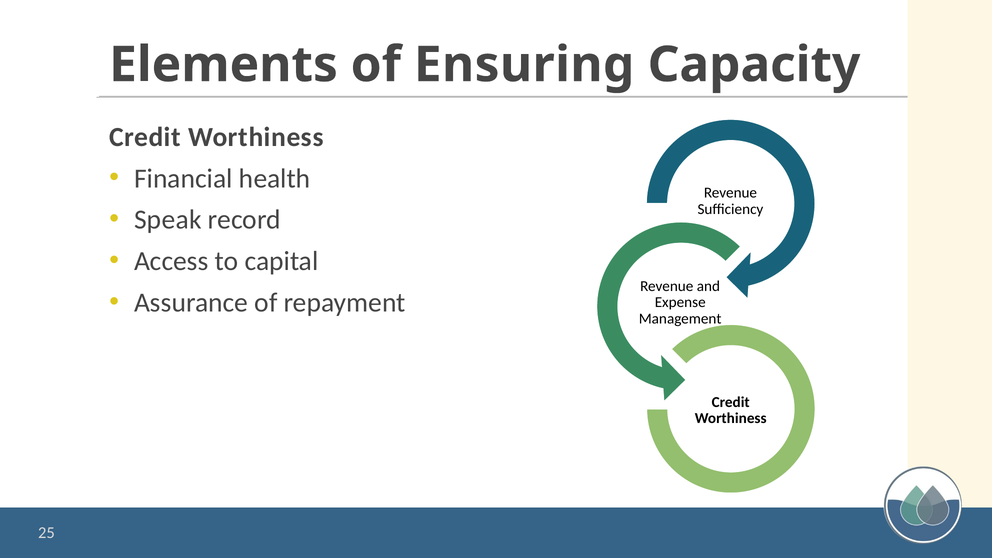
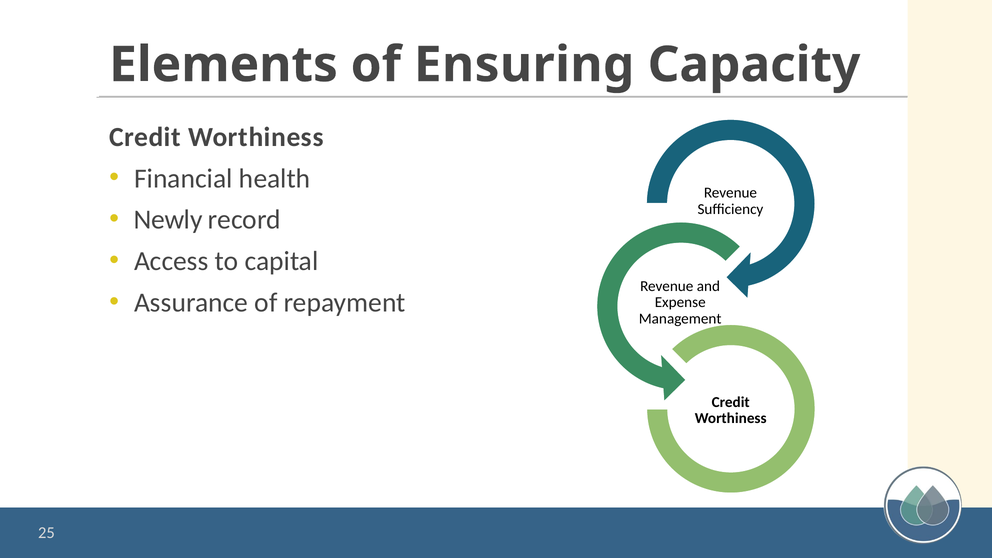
Speak: Speak -> Newly
